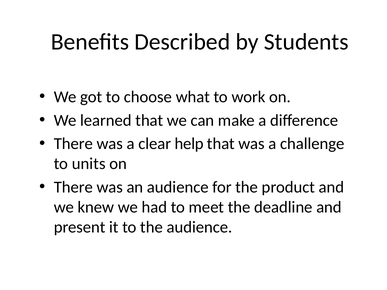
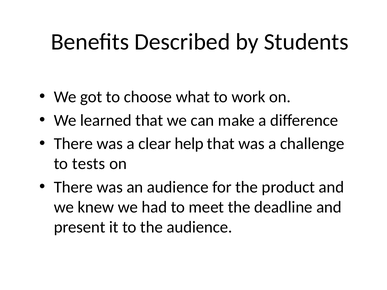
units: units -> tests
